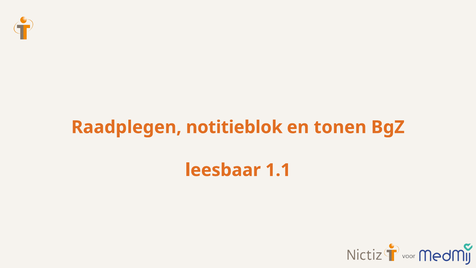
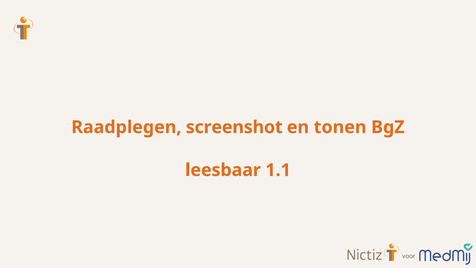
notitieblok: notitieblok -> screenshot
